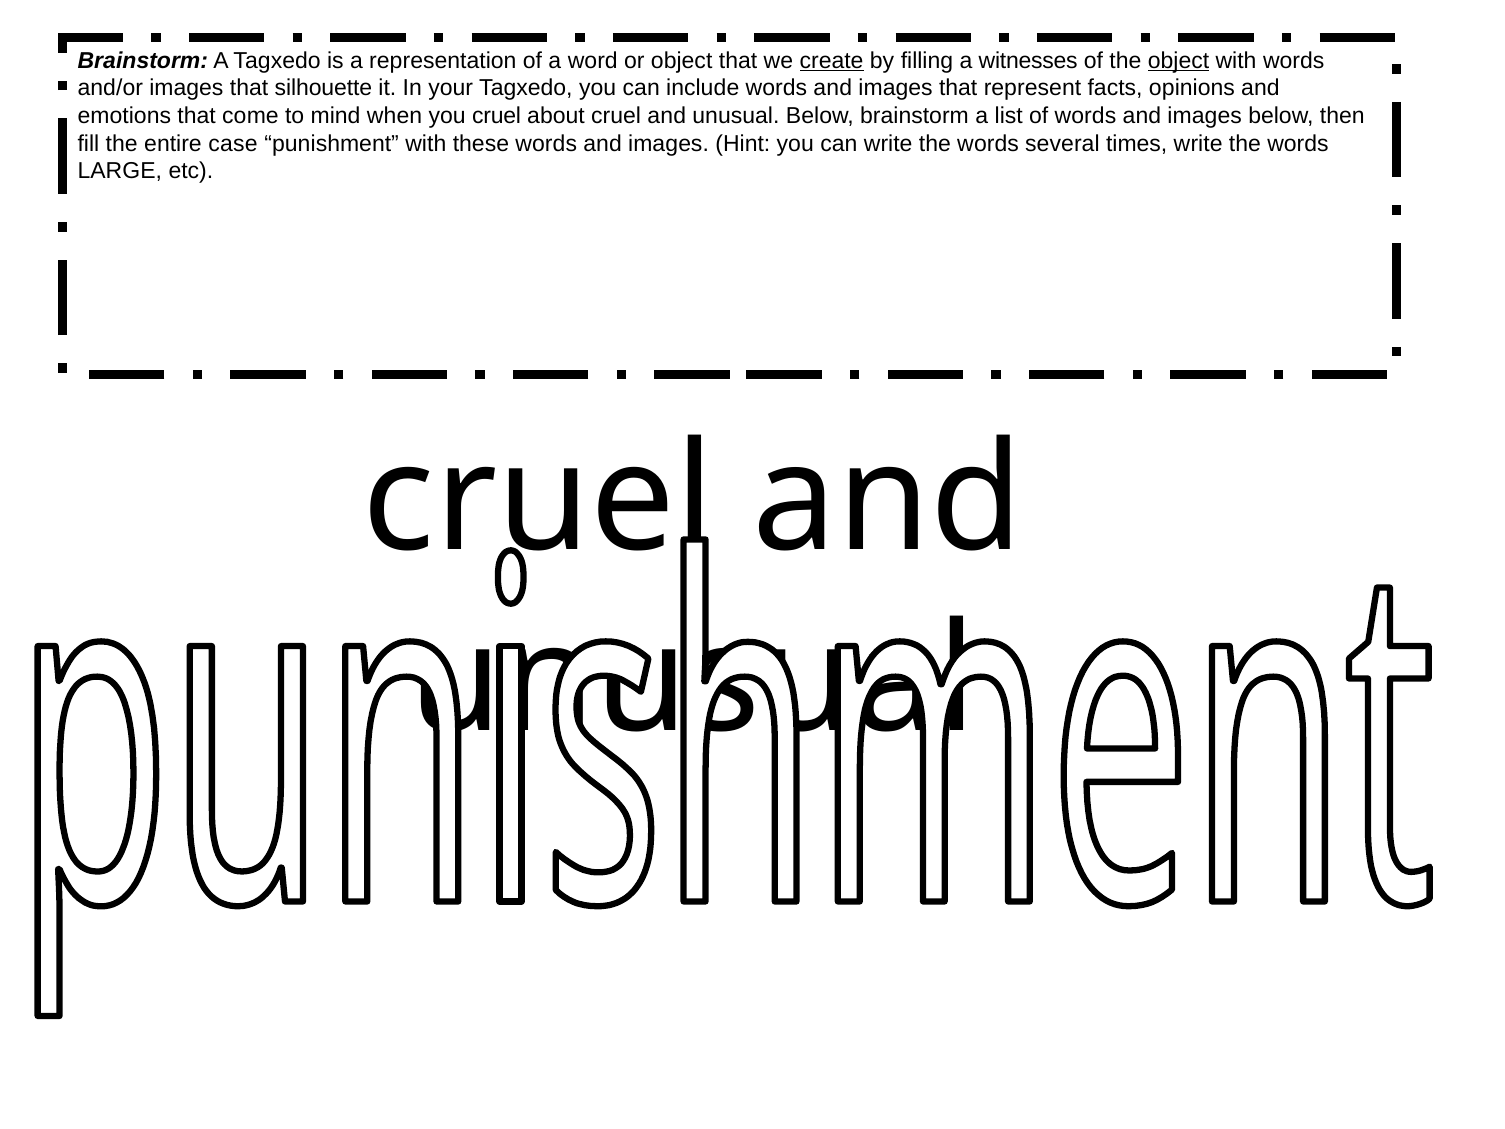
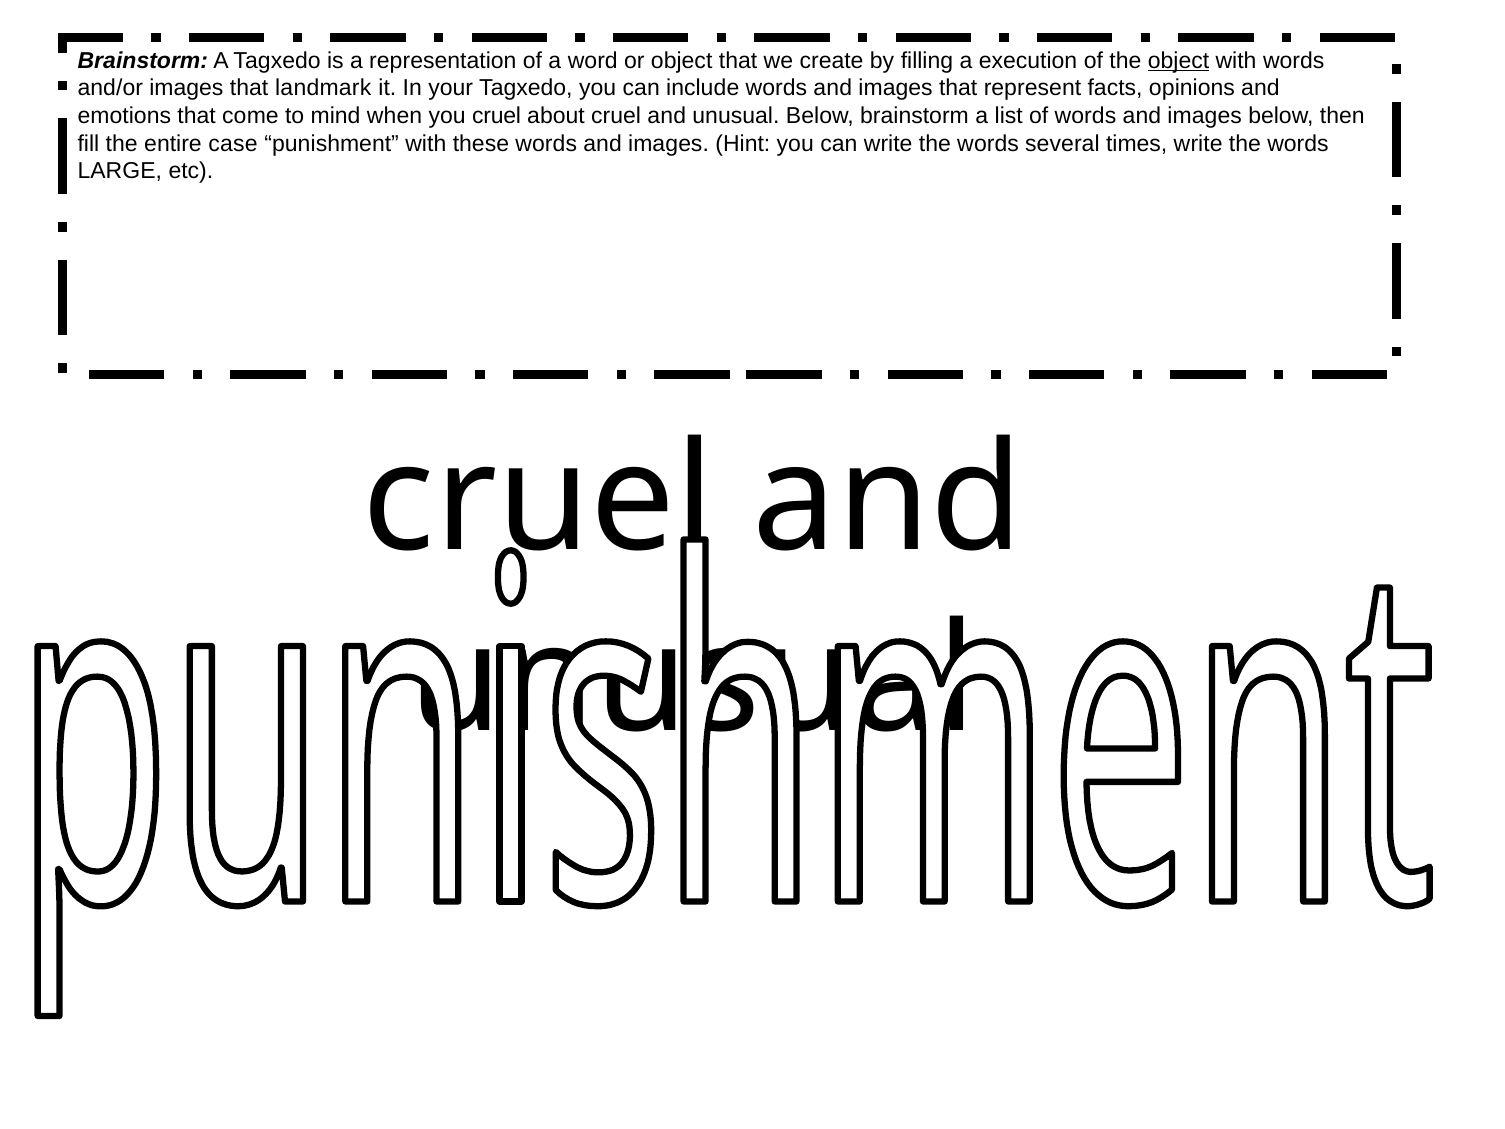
create underline: present -> none
witnesses: witnesses -> execution
silhouette: silhouette -> landmark
